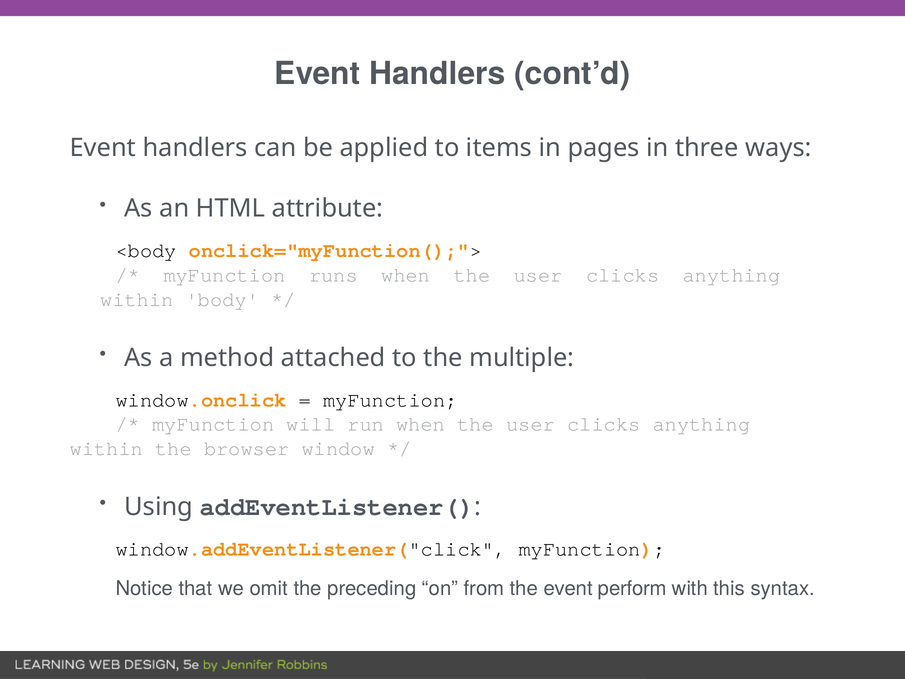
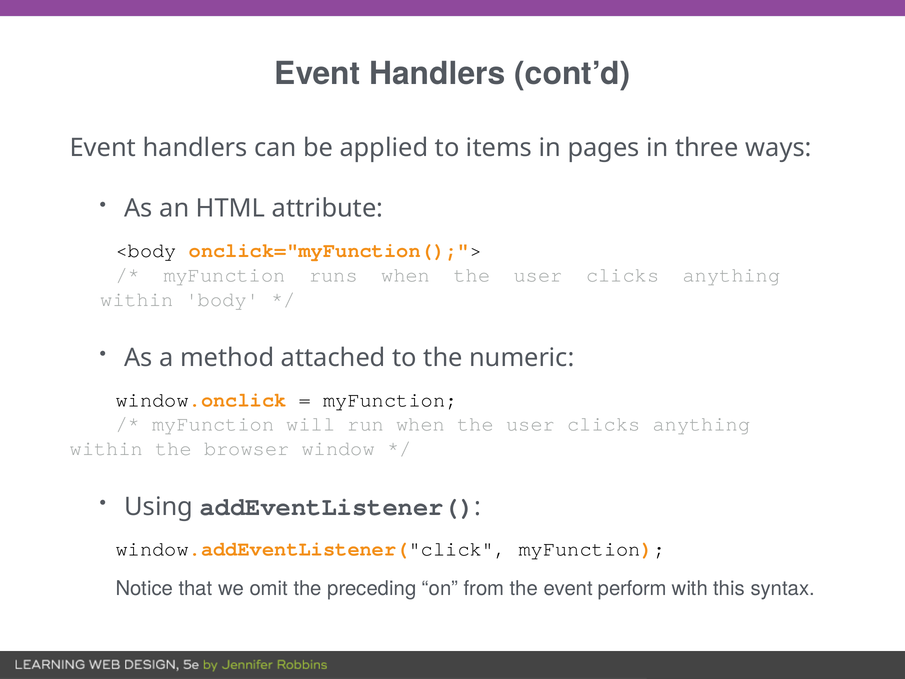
multiple: multiple -> numeric
